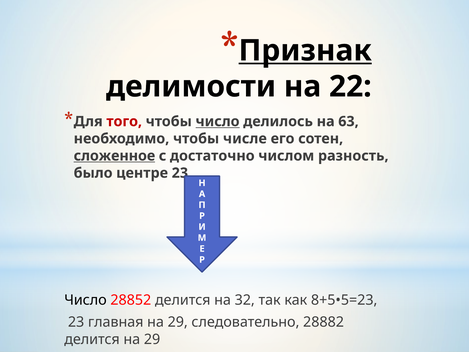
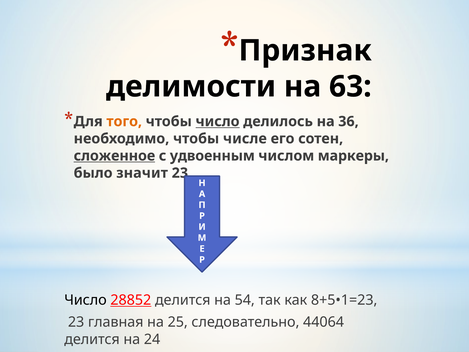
Признак underline: present -> none
22: 22 -> 63
того colour: red -> orange
63: 63 -> 36
достаточно: достаточно -> удвоенным
разность: разность -> маркеры
центре: центре -> значит
28852 underline: none -> present
32: 32 -> 54
8+5•5=23: 8+5•5=23 -> 8+5•1=23
29 at (178, 322): 29 -> 25
28882: 28882 -> 44064
делится на 29: 29 -> 24
